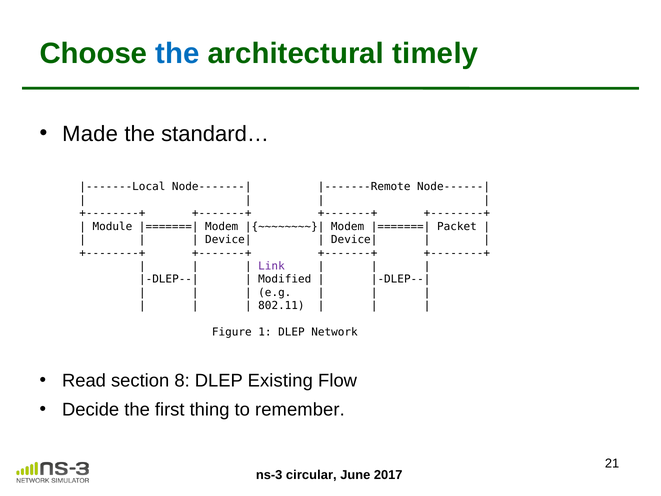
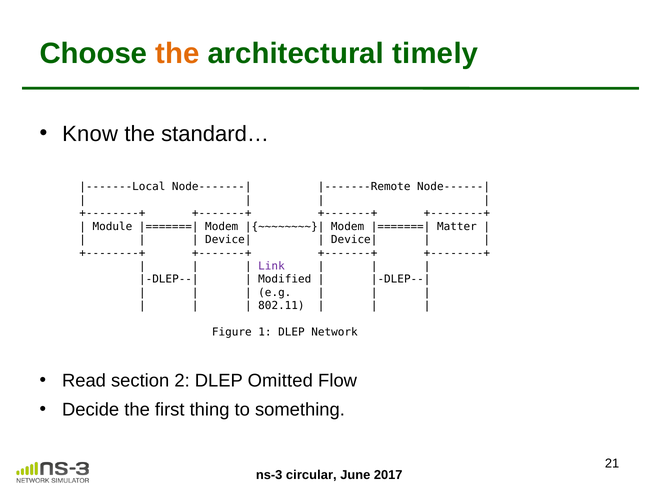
the at (177, 53) colour: blue -> orange
Made: Made -> Know
Packet: Packet -> Matter
8: 8 -> 2
Existing: Existing -> Omitted
remember: remember -> something
